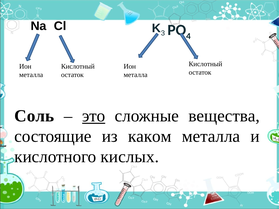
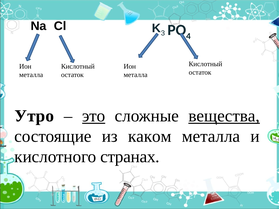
Соль: Соль -> Утро
вещества underline: none -> present
кислых: кислых -> странах
